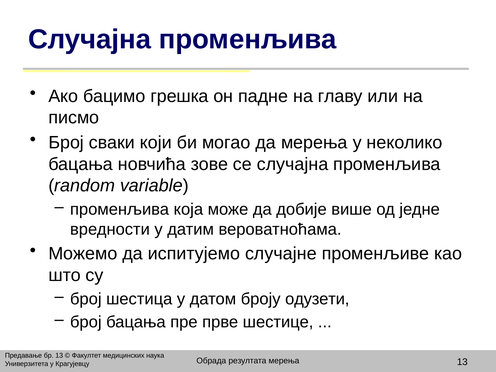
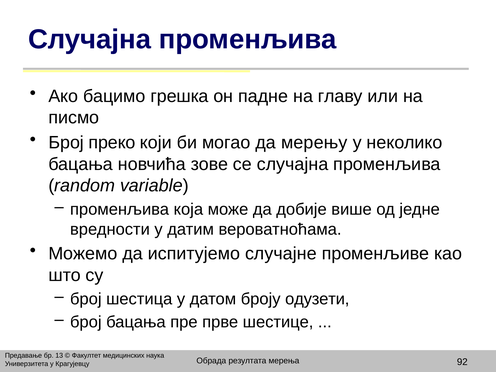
сваки: сваки -> преко
да мерења: мерења -> мерењу
мерења 13: 13 -> 92
